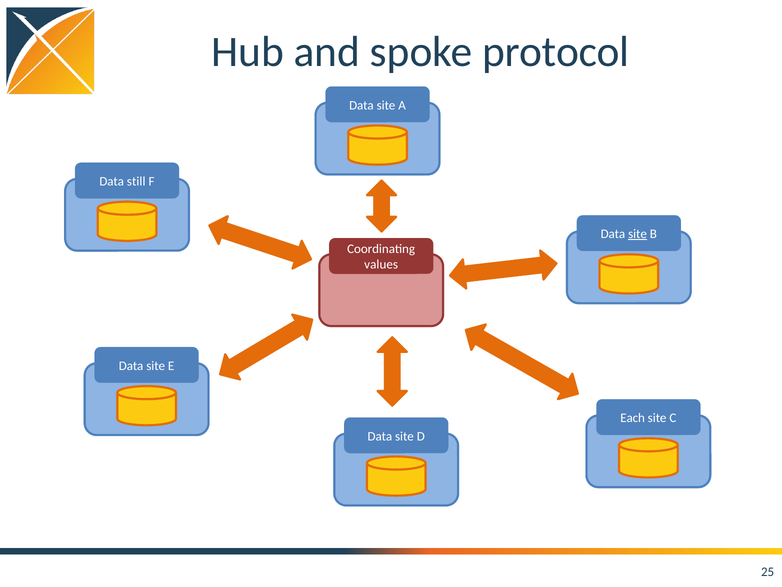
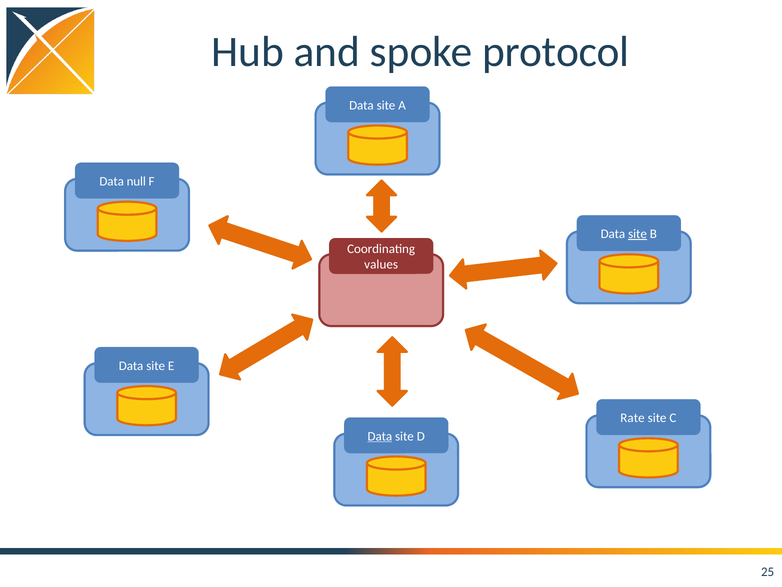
still: still -> null
Each: Each -> Rate
Data at (380, 436) underline: none -> present
